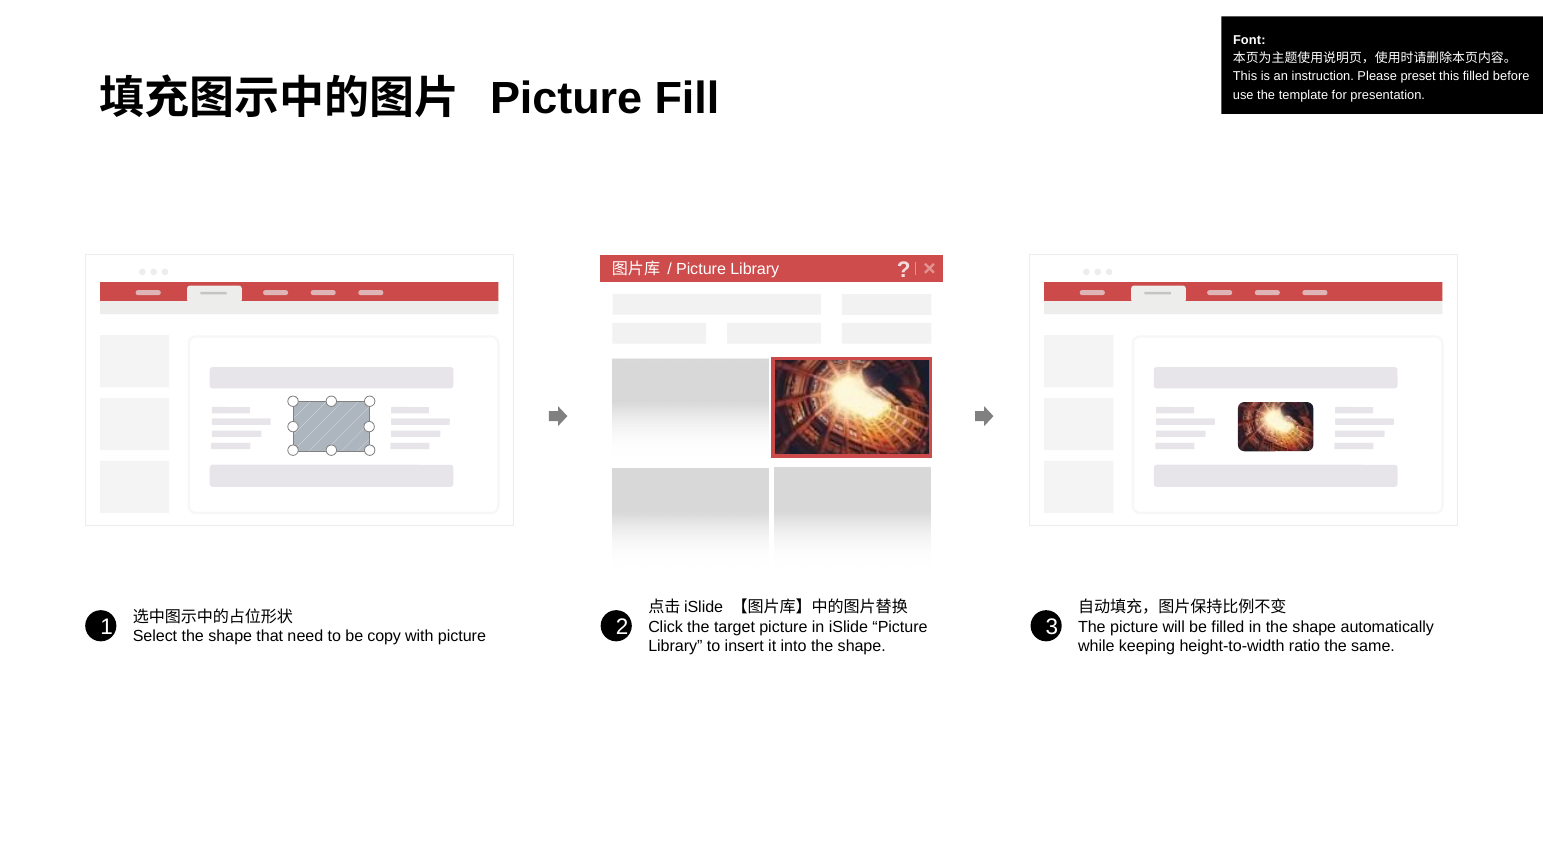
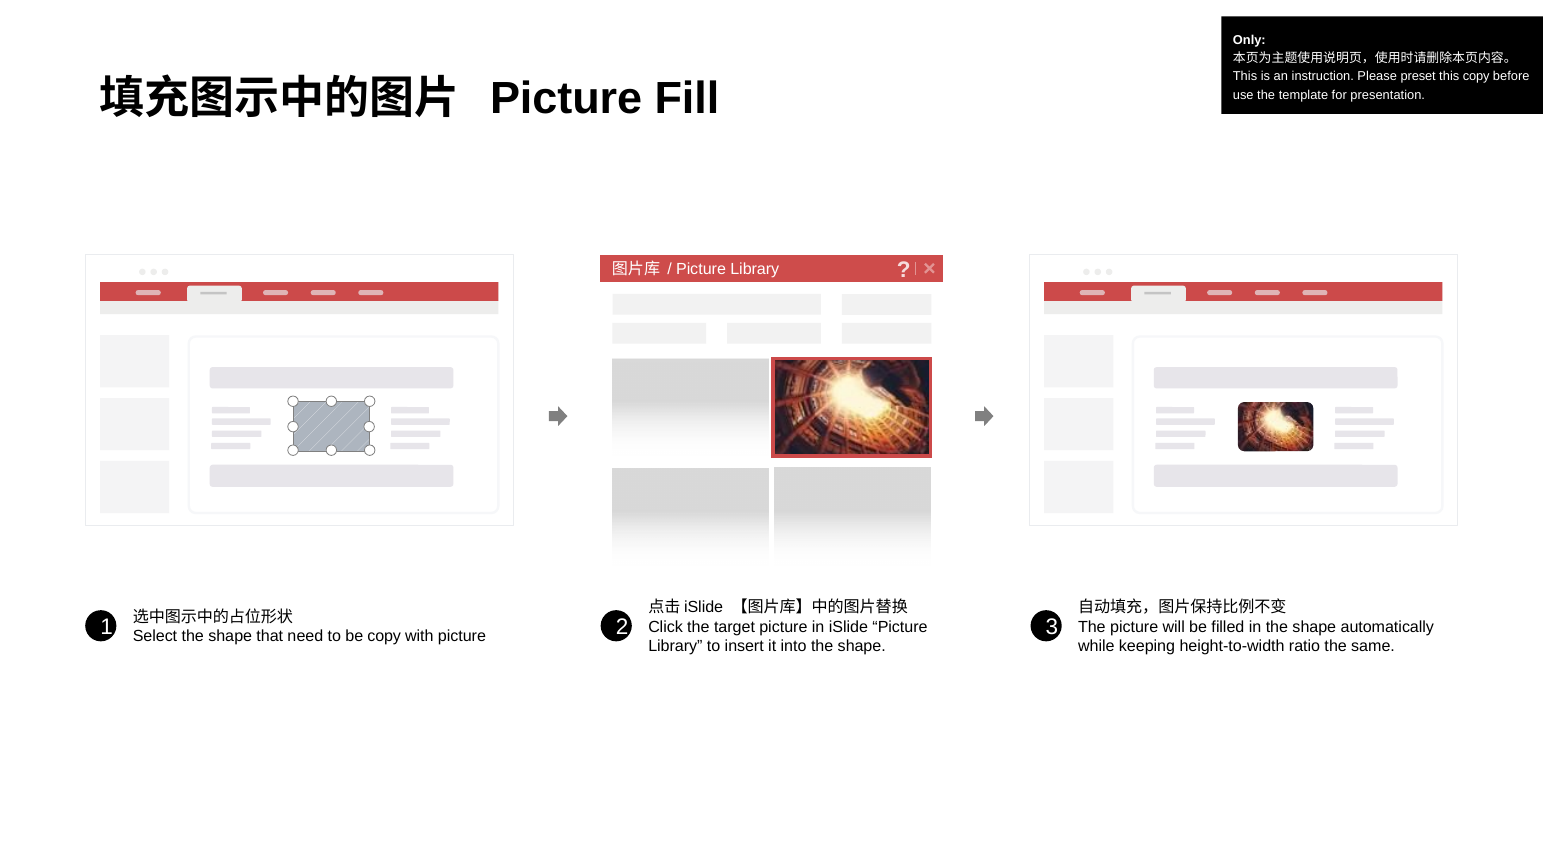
Font: Font -> Only
this filled: filled -> copy
